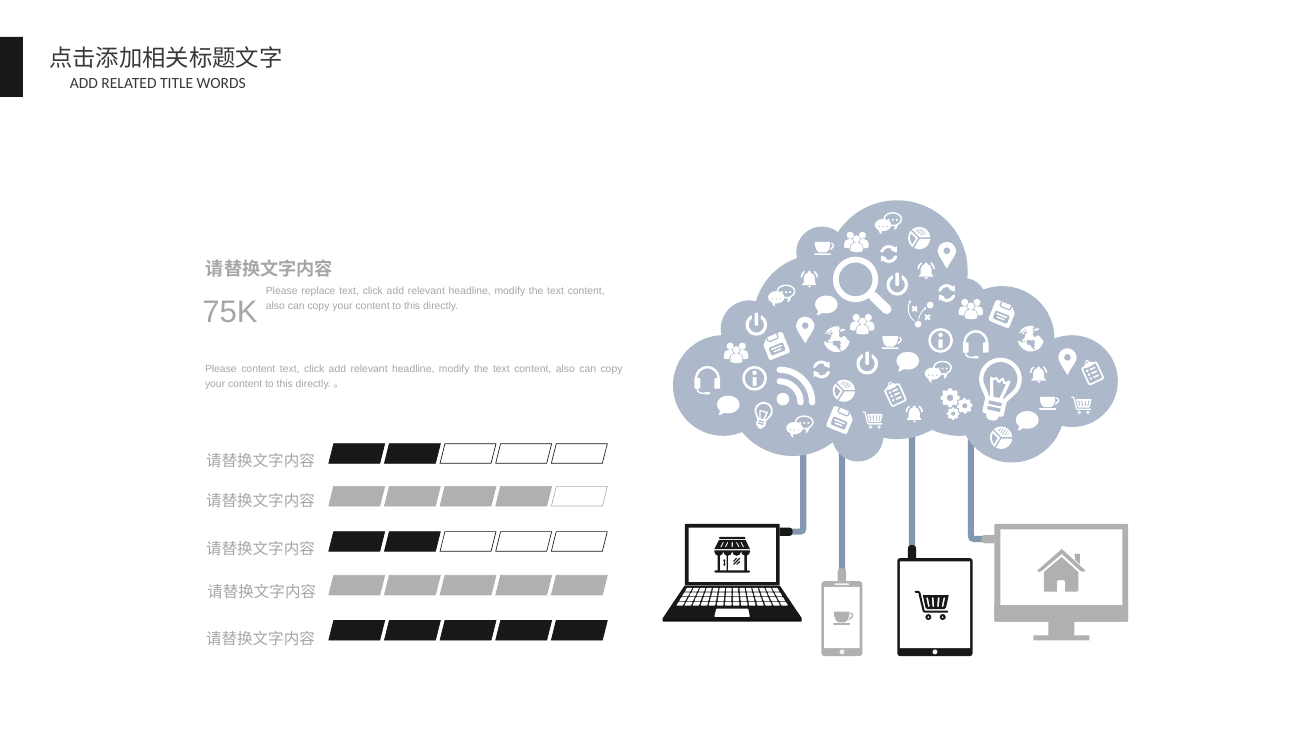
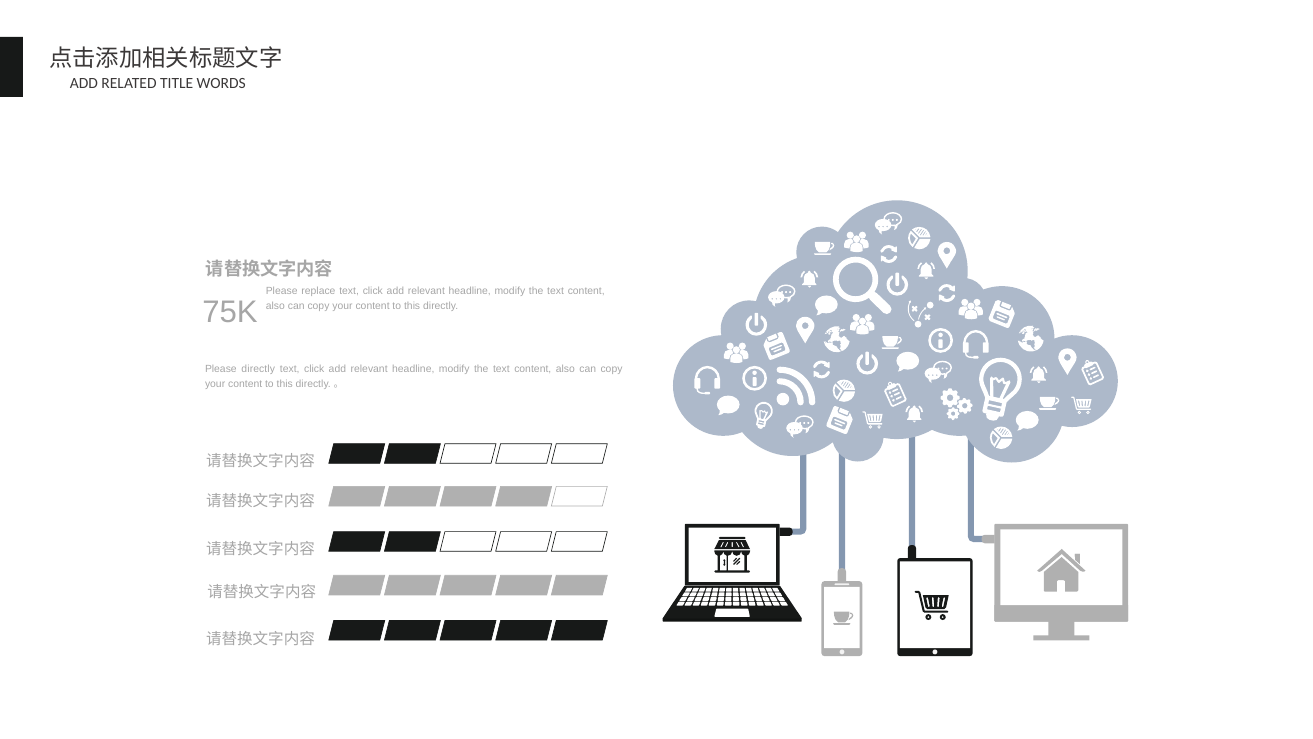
Please content: content -> directly
